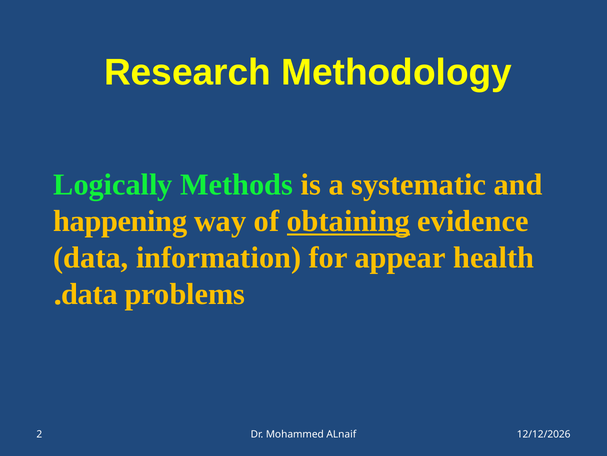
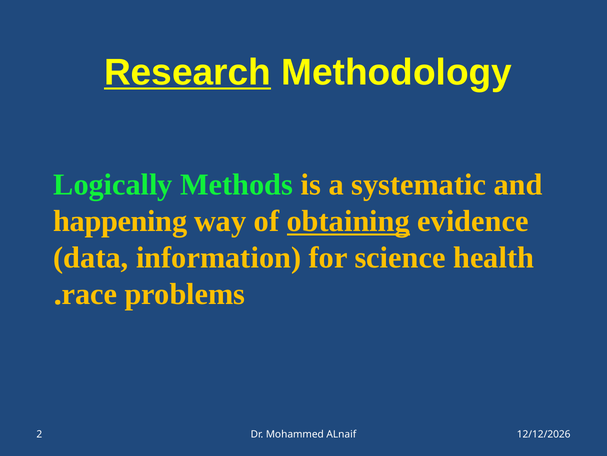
Research underline: none -> present
appear: appear -> science
data at (90, 294): data -> race
